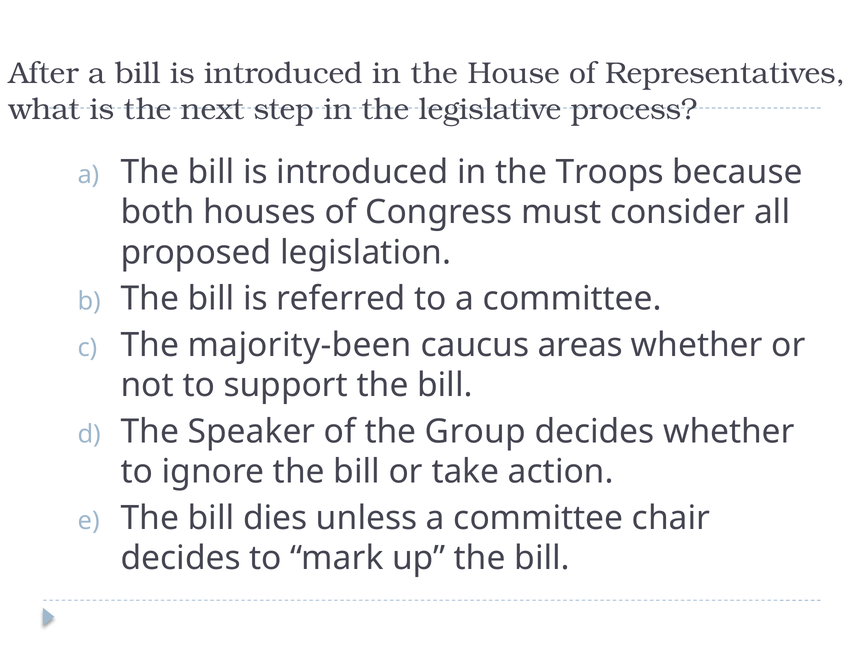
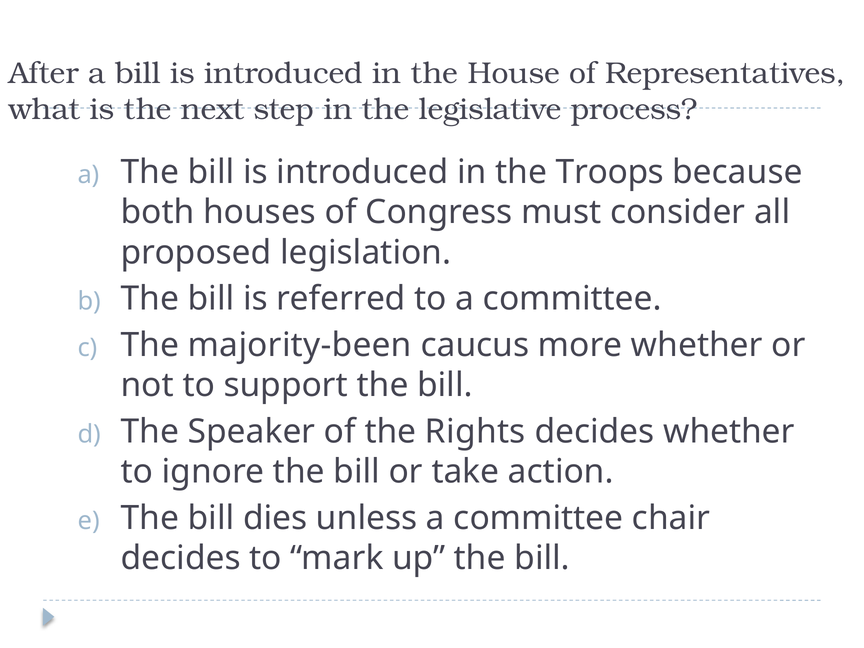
areas: areas -> more
Group: Group -> Rights
